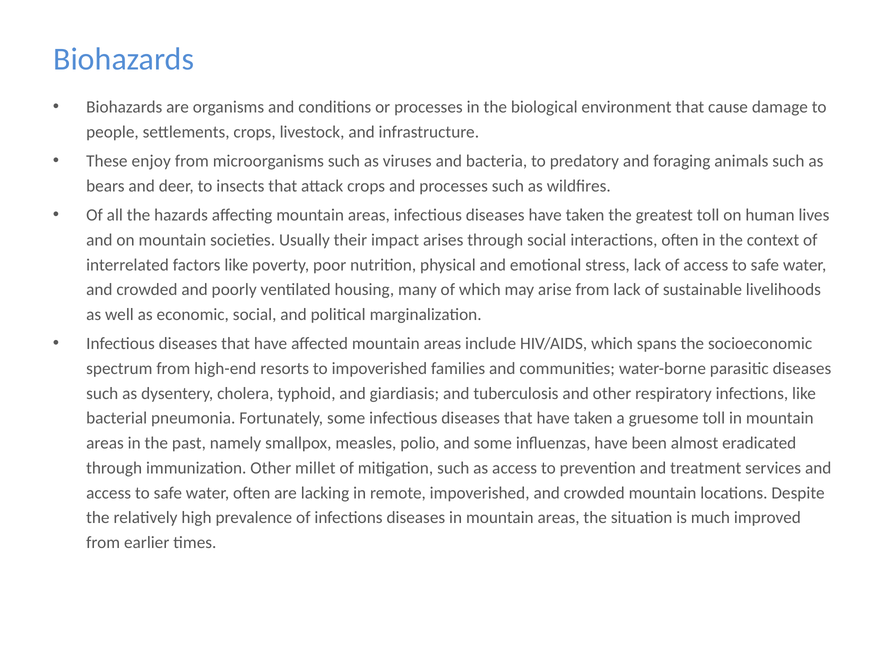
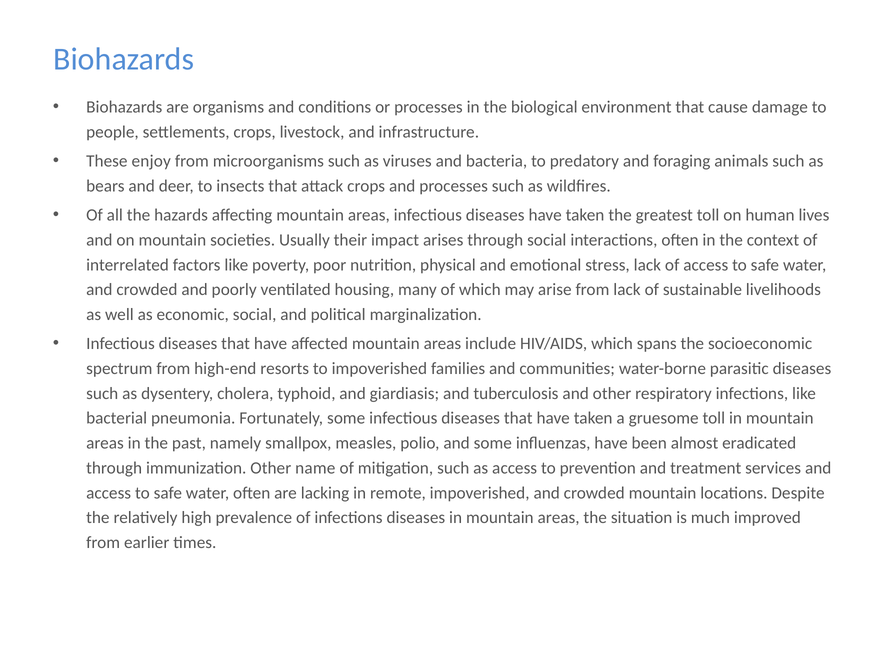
millet: millet -> name
